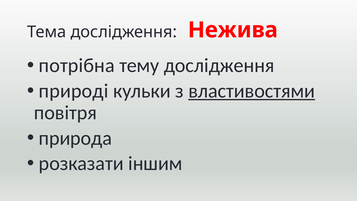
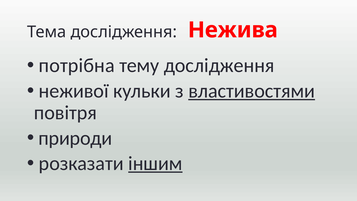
природі: природі -> неживої
природа: природа -> природи
іншим underline: none -> present
